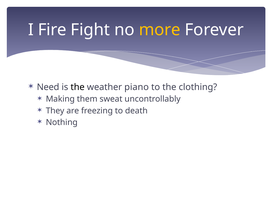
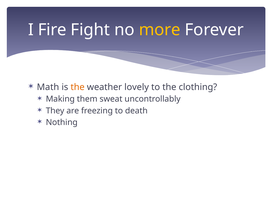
Need: Need -> Math
the at (78, 87) colour: black -> orange
piano: piano -> lovely
